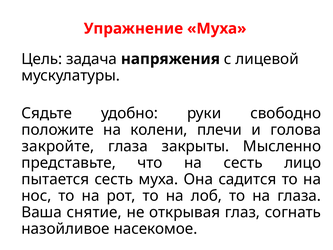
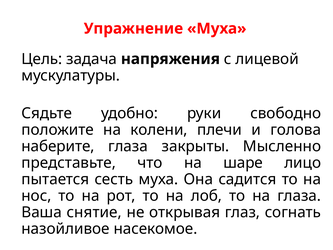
закройте: закройте -> наберите
на сесть: сесть -> шаре
